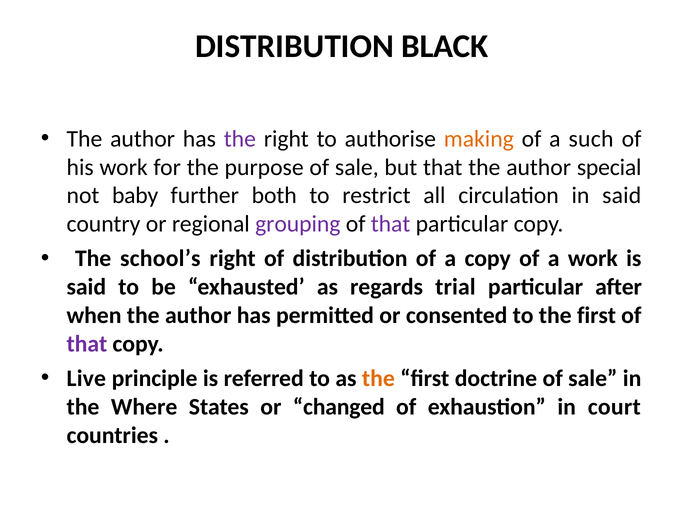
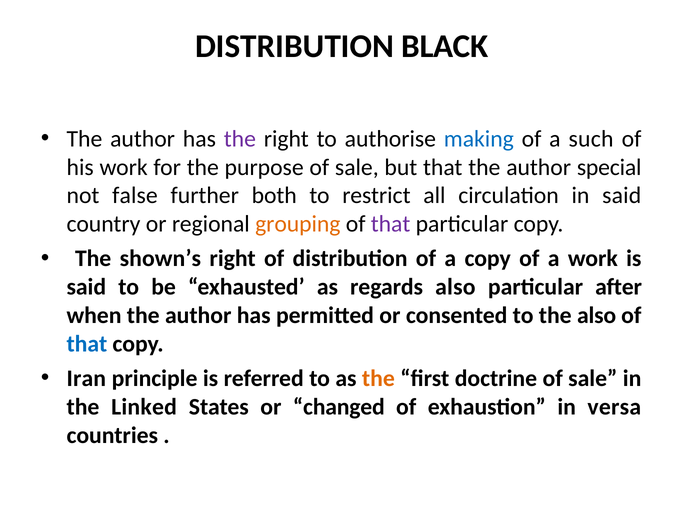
making colour: orange -> blue
baby: baby -> false
grouping colour: purple -> orange
school’s: school’s -> shown’s
regards trial: trial -> also
to the first: first -> also
that at (87, 344) colour: purple -> blue
Live: Live -> Iran
Where: Where -> Linked
court: court -> versa
